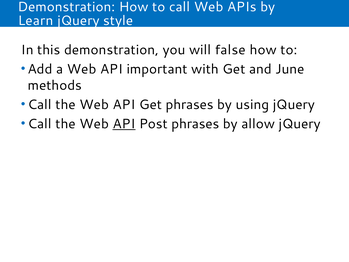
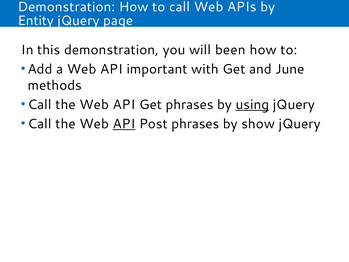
Learn: Learn -> Entity
style: style -> page
false: false -> been
using underline: none -> present
allow: allow -> show
